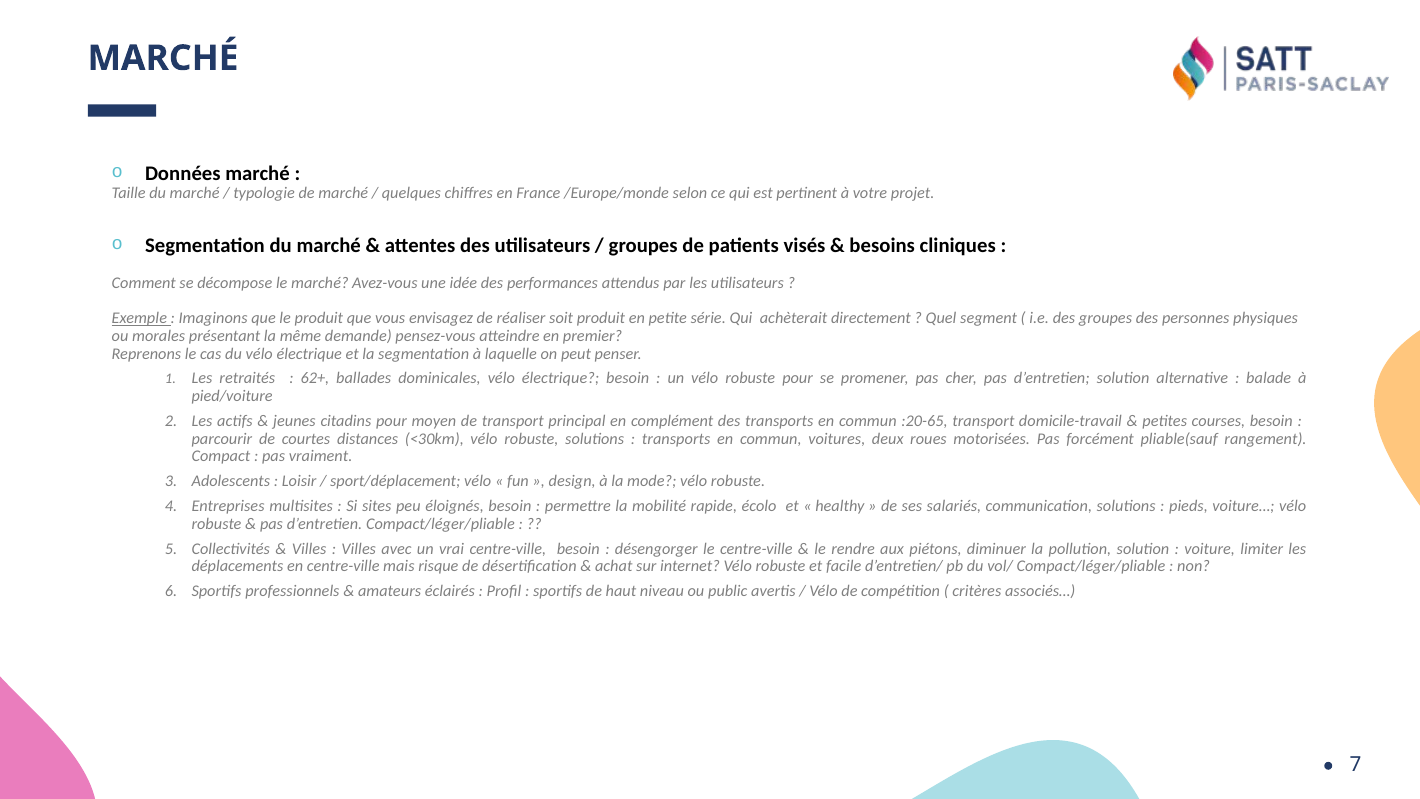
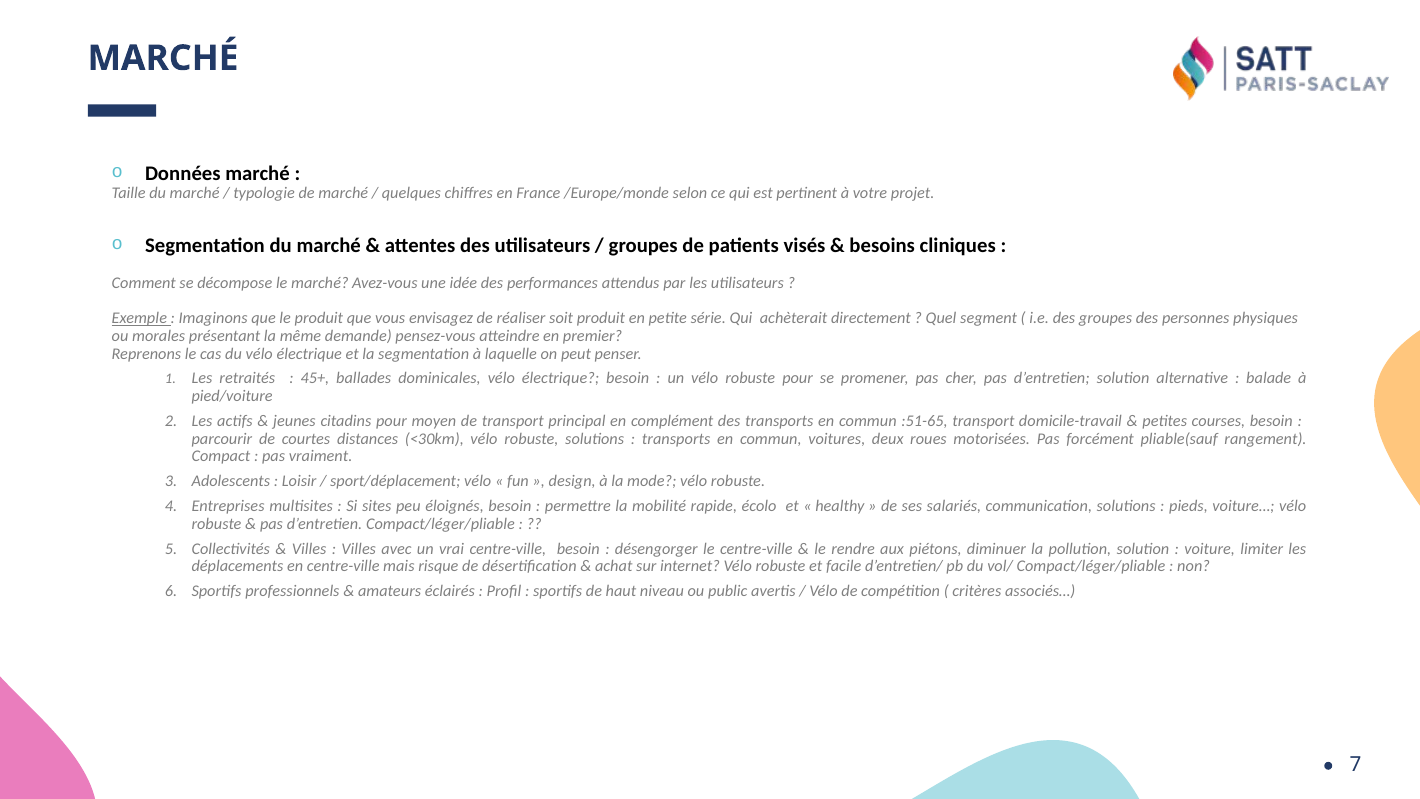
62+: 62+ -> 45+
:20-65: :20-65 -> :51-65
